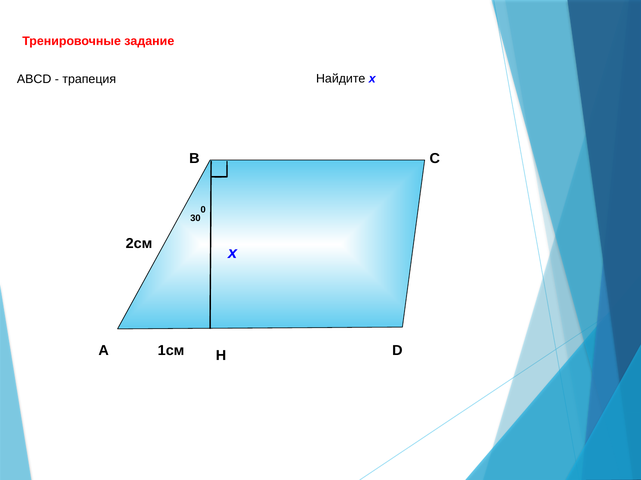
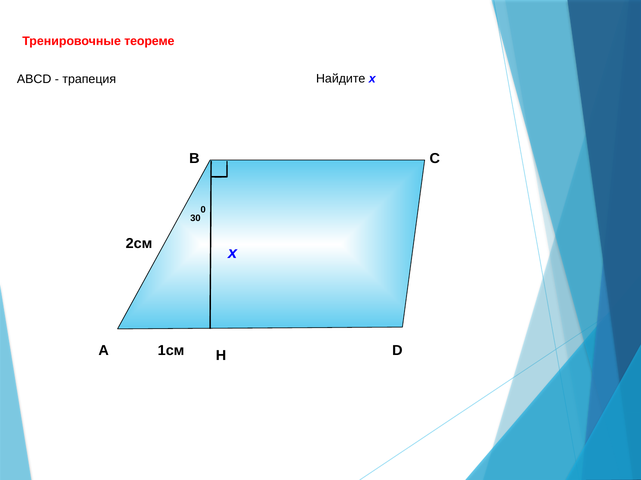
задание: задание -> теореме
